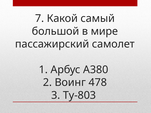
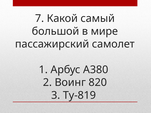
478: 478 -> 820
Ту-803: Ту-803 -> Ту-819
